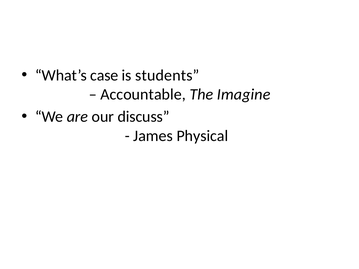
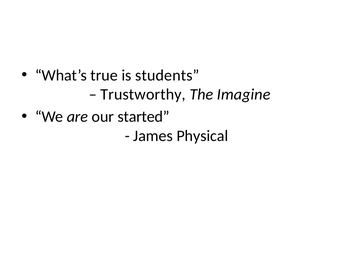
case: case -> true
Accountable: Accountable -> Trustworthy
discuss: discuss -> started
